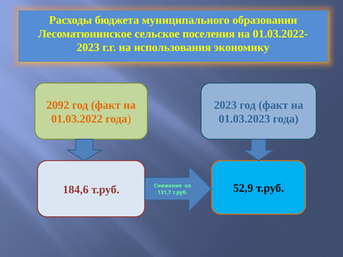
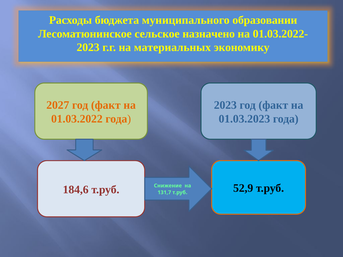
поселения: поселения -> назначено
использования: использования -> материальных
2092: 2092 -> 2027
